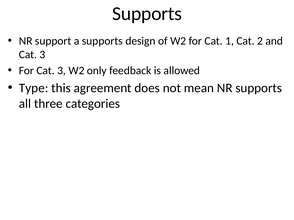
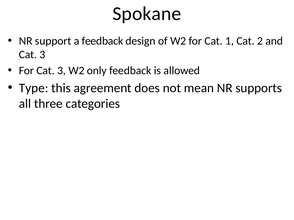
Supports at (147, 14): Supports -> Spokane
a supports: supports -> feedback
